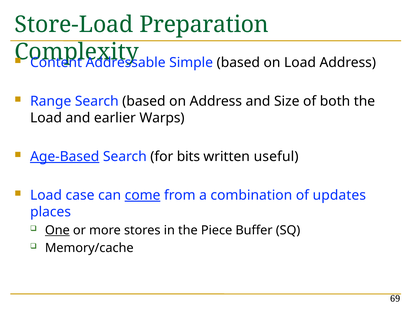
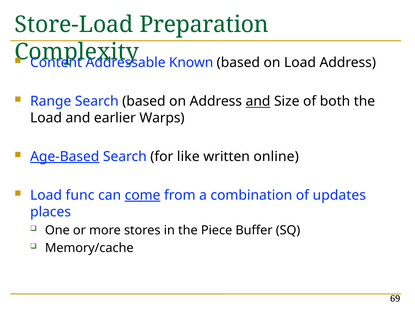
Simple: Simple -> Known
and at (258, 101) underline: none -> present
bits: bits -> like
useful: useful -> online
case: case -> func
One underline: present -> none
